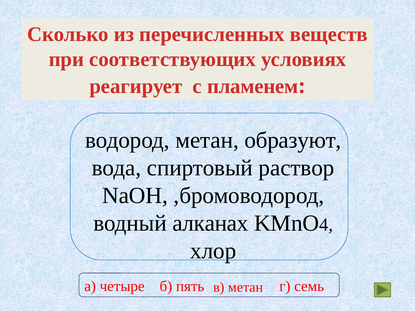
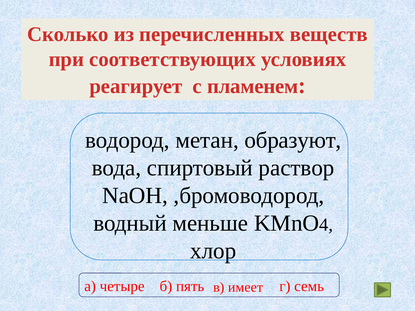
алканах: алканах -> меньше
в метан: метан -> имеет
